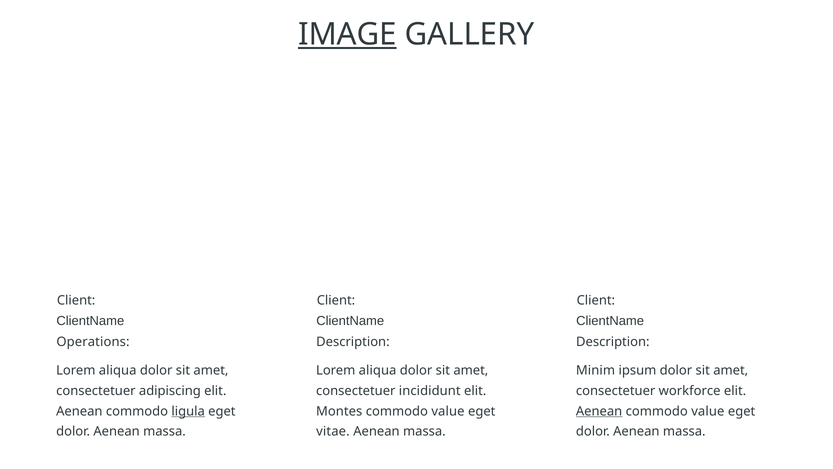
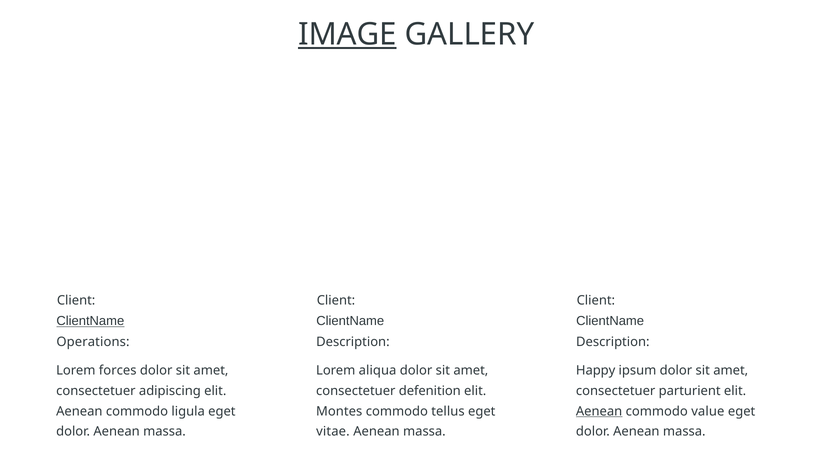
ClientName at (90, 321) underline: none -> present
aliqua at (118, 370): aliqua -> forces
Minim: Minim -> Happy
incididunt: incididunt -> defenition
workforce: workforce -> parturient
ligula underline: present -> none
value at (448, 411): value -> tellus
